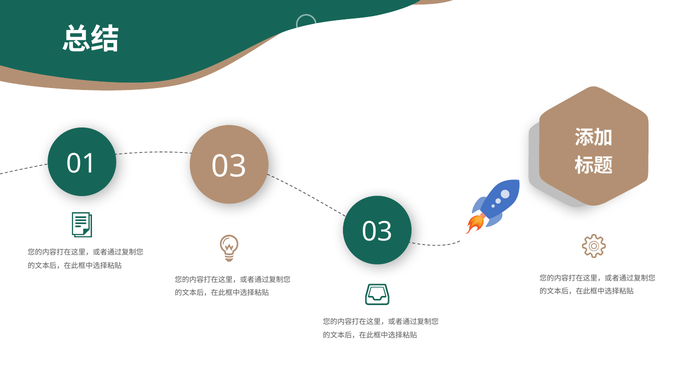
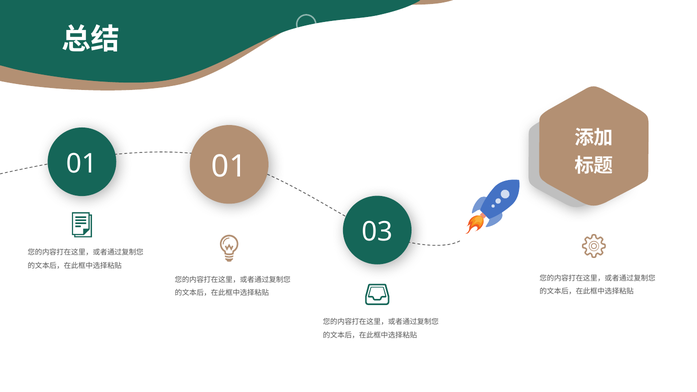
01 03: 03 -> 01
